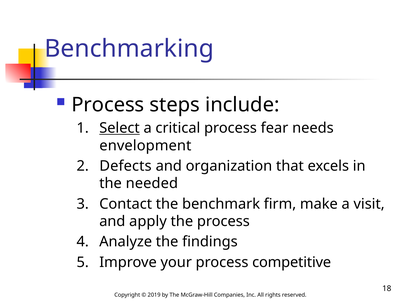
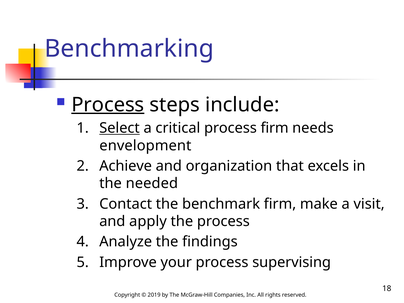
Process at (108, 105) underline: none -> present
process fear: fear -> firm
Defects: Defects -> Achieve
competitive: competitive -> supervising
